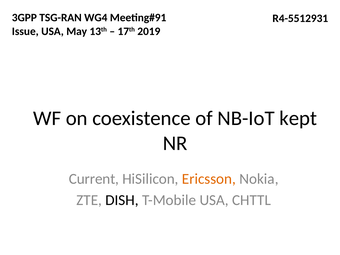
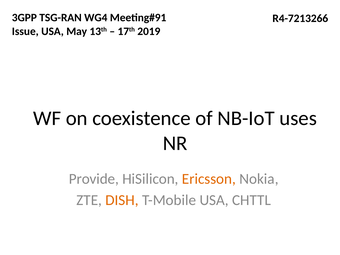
R4-5512931: R4-5512931 -> R4-7213266
kept: kept -> uses
Current: Current -> Provide
DISH colour: black -> orange
